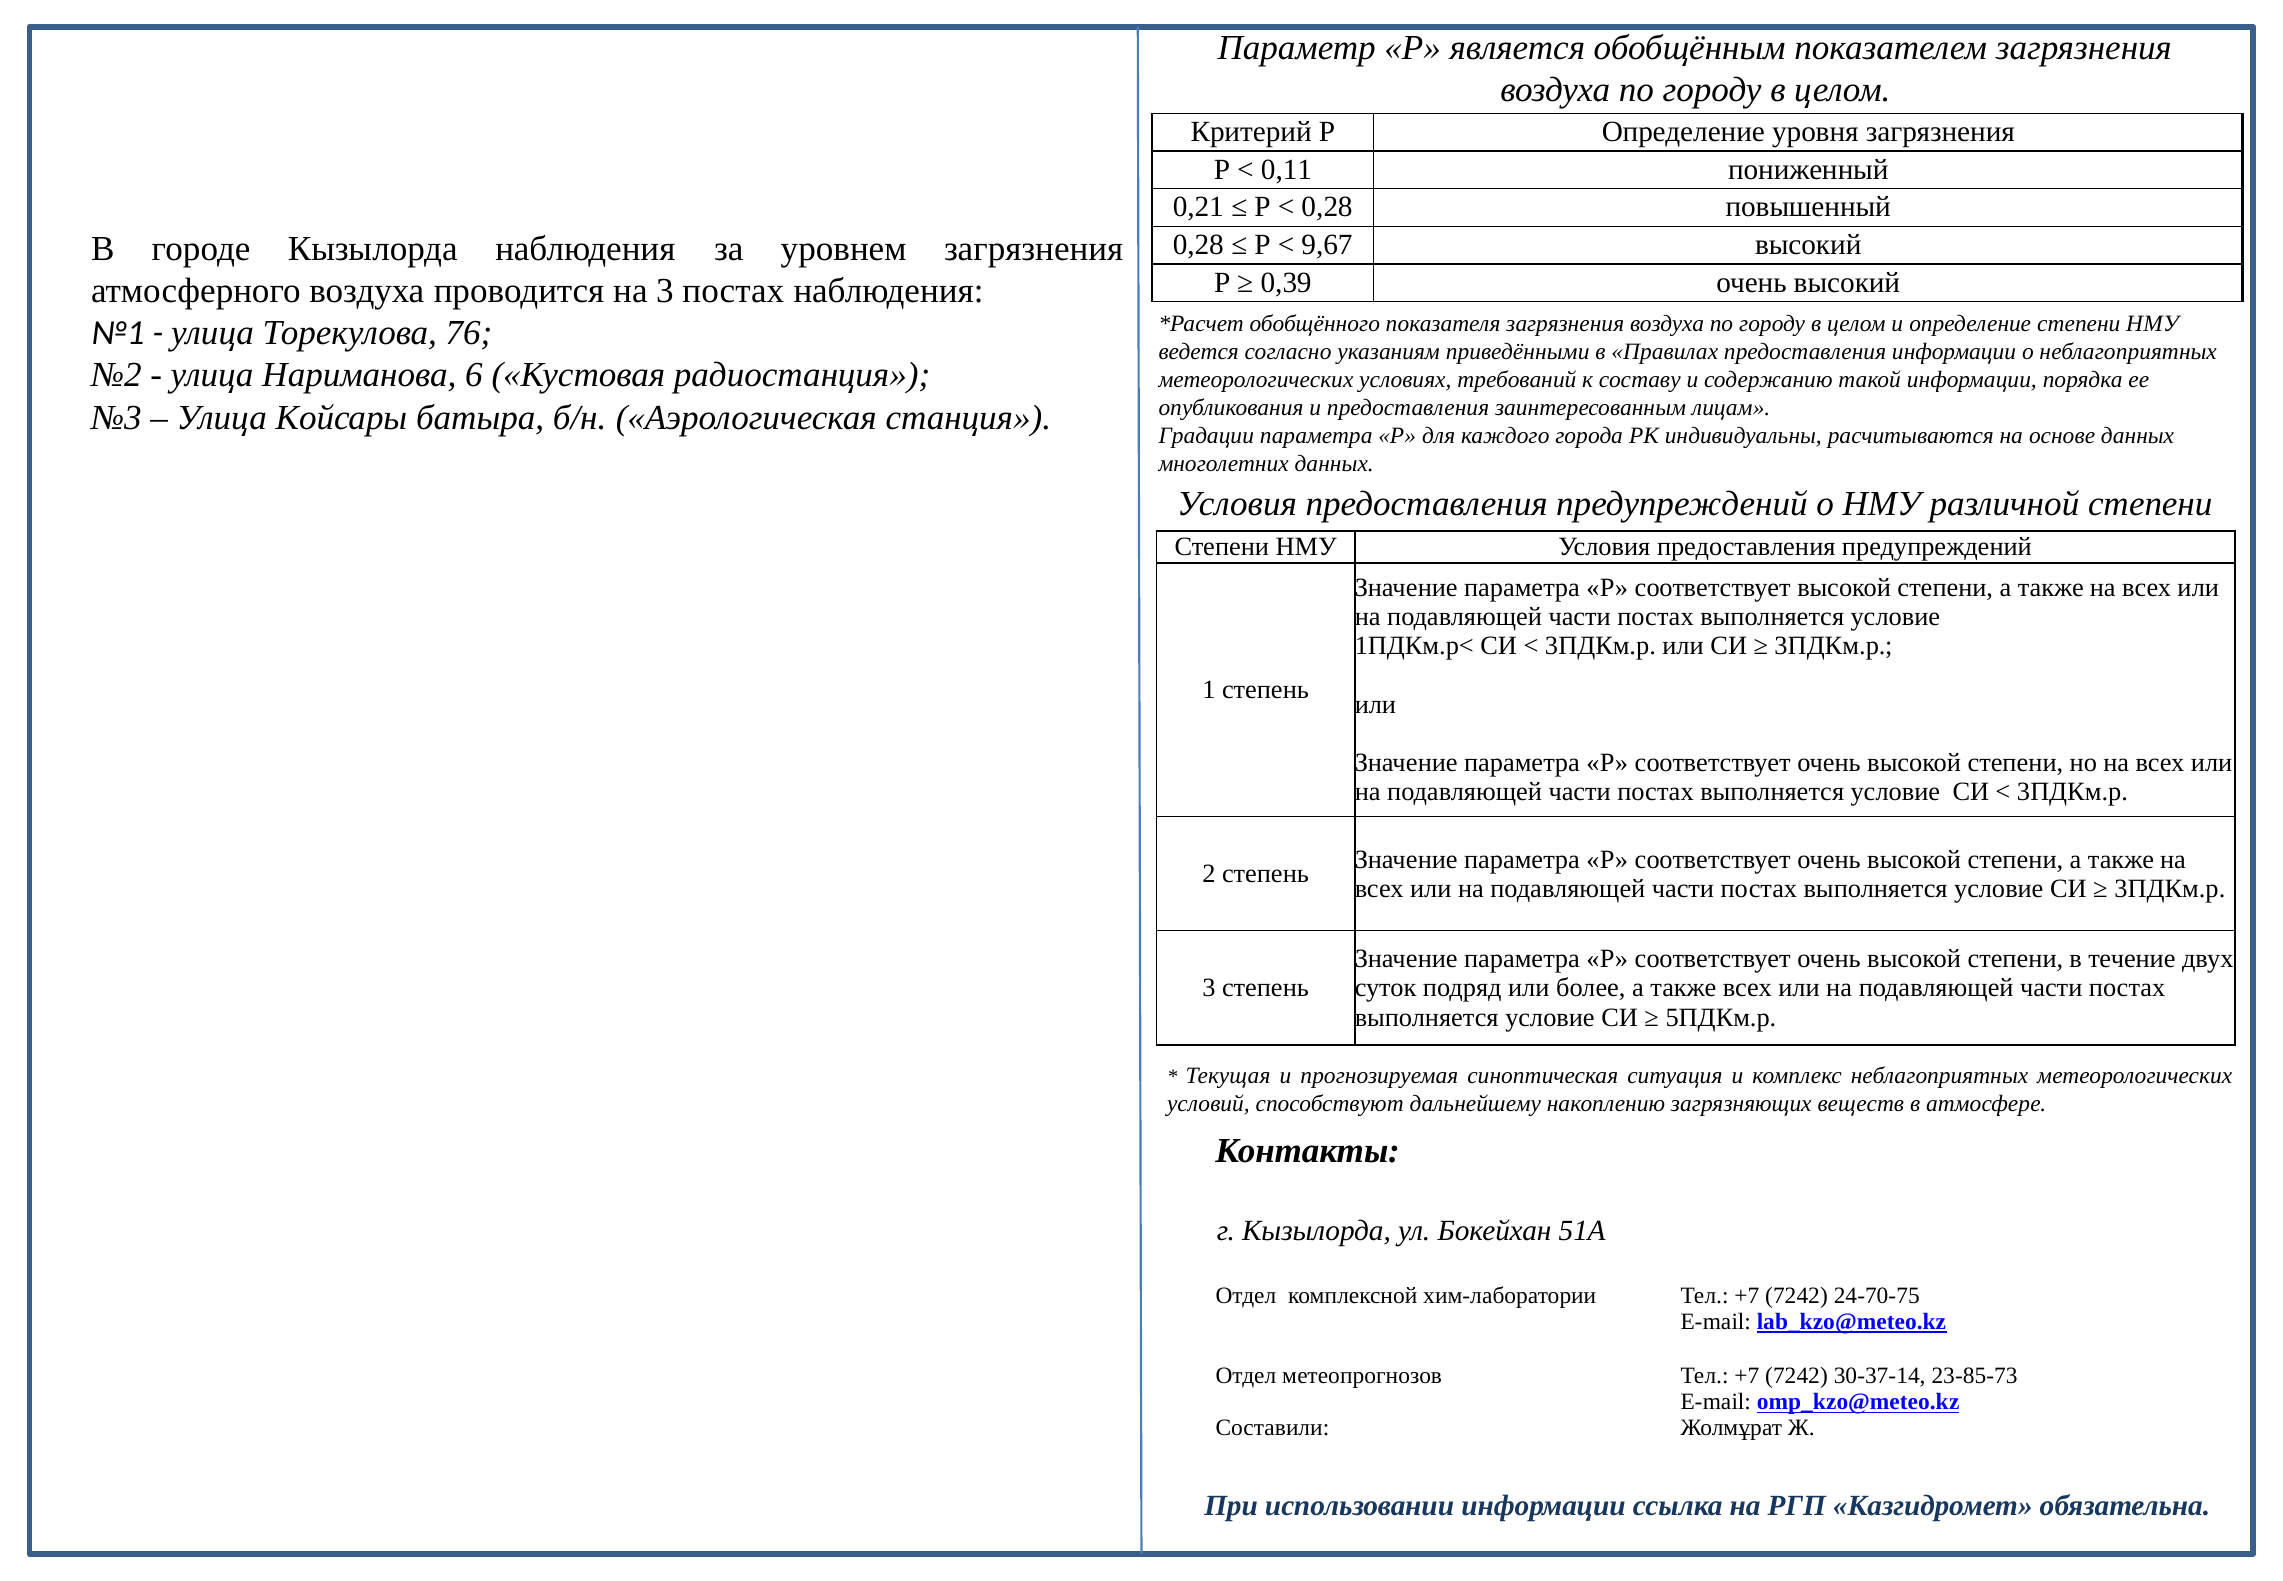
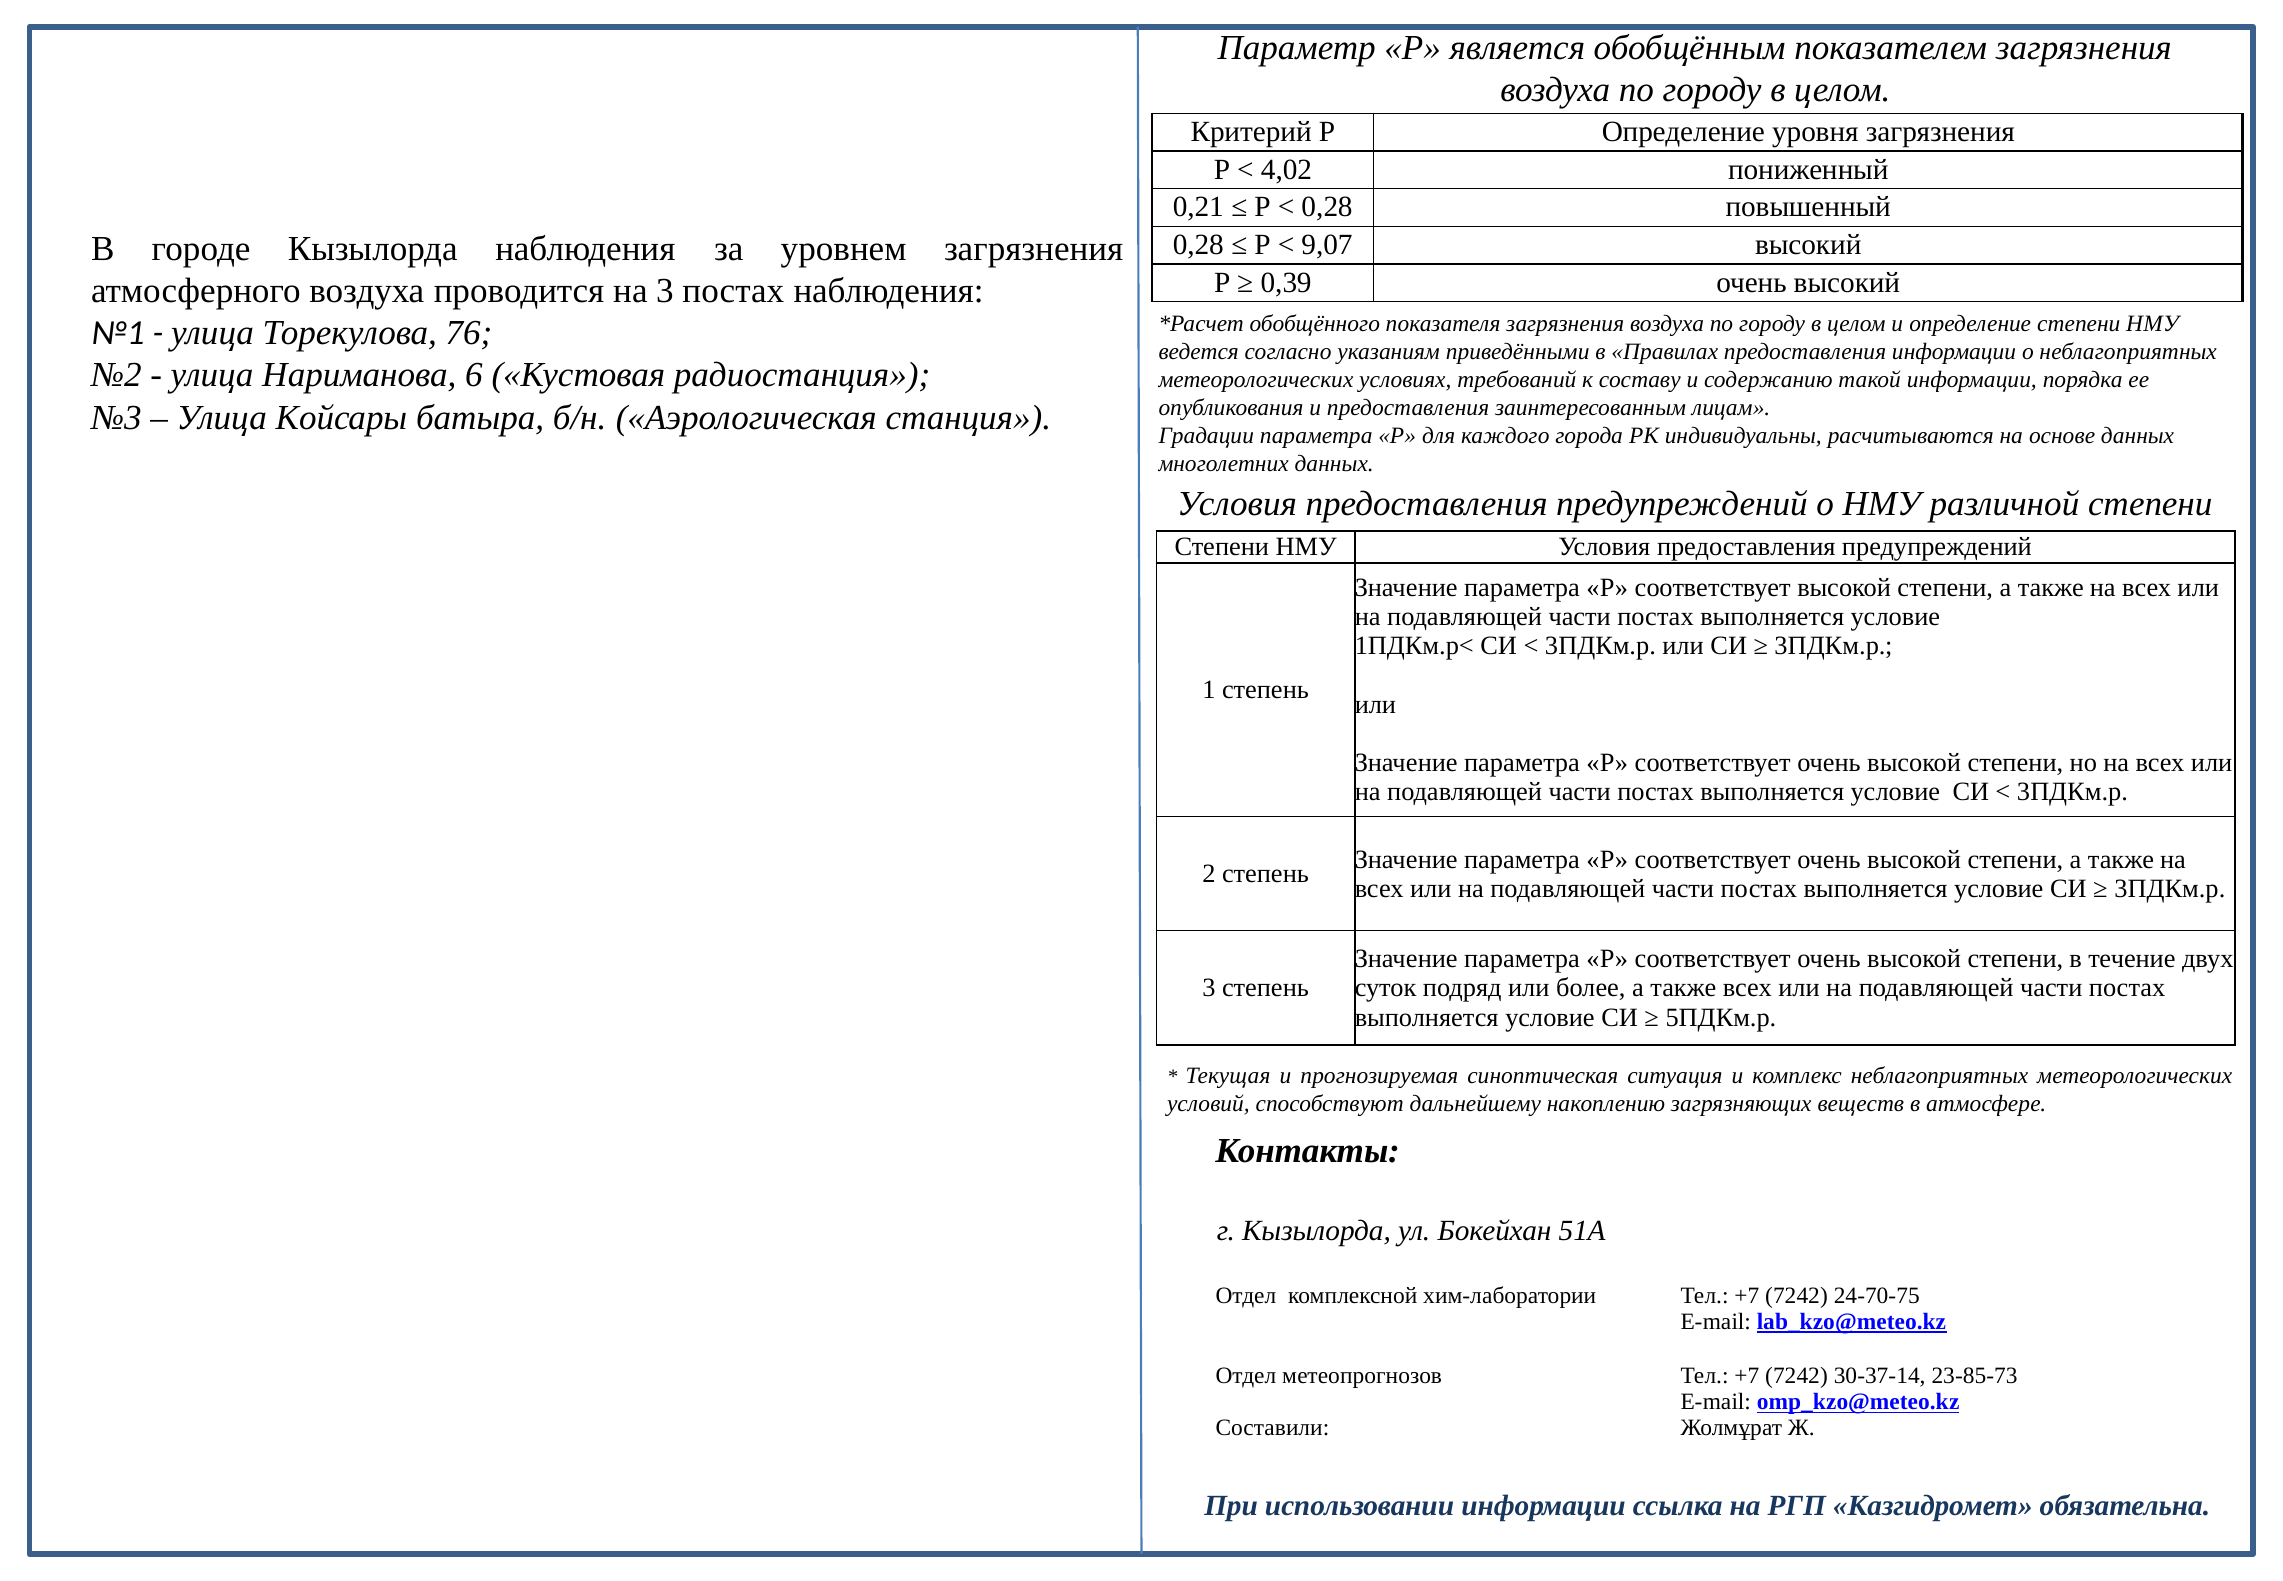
0,11: 0,11 -> 4,02
9,67: 9,67 -> 9,07
